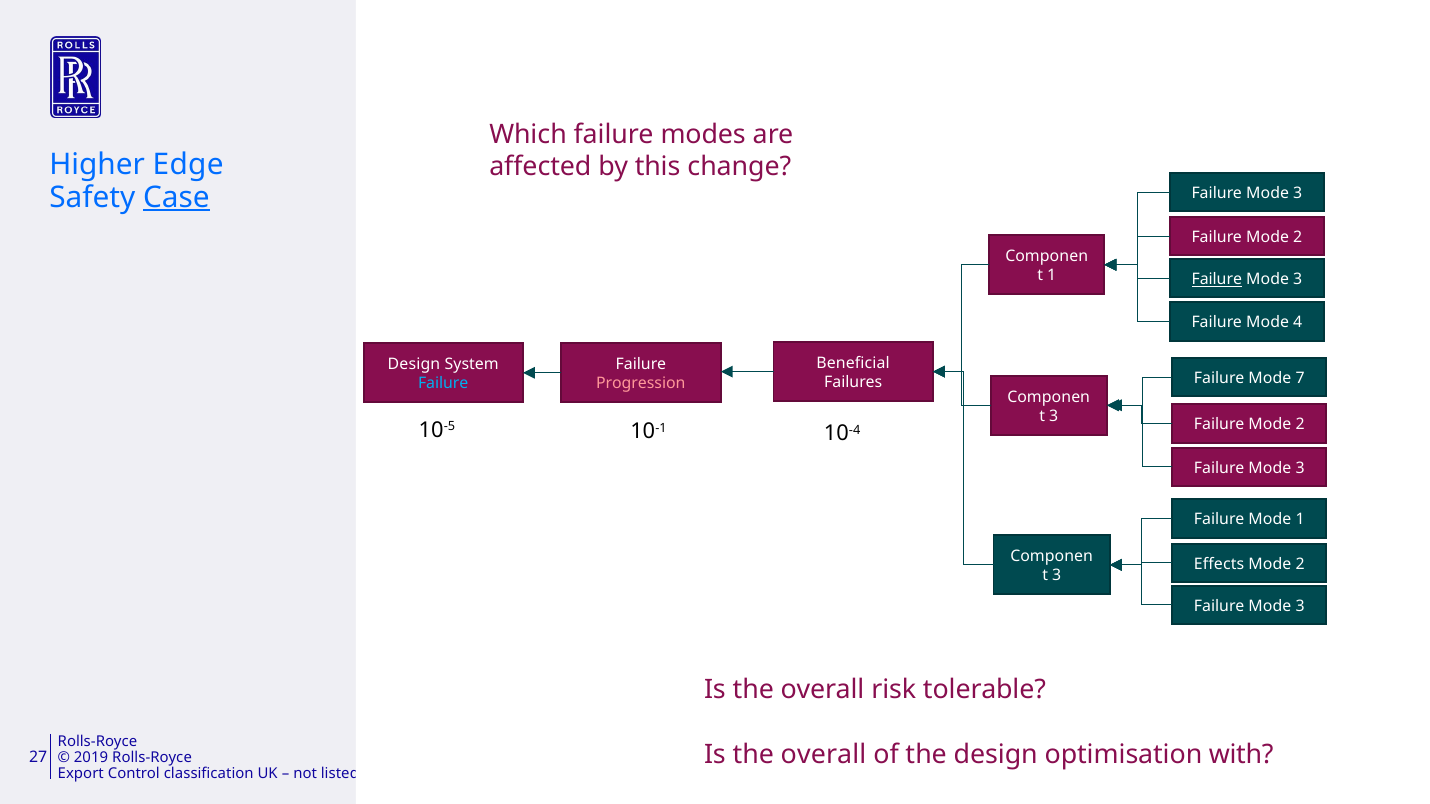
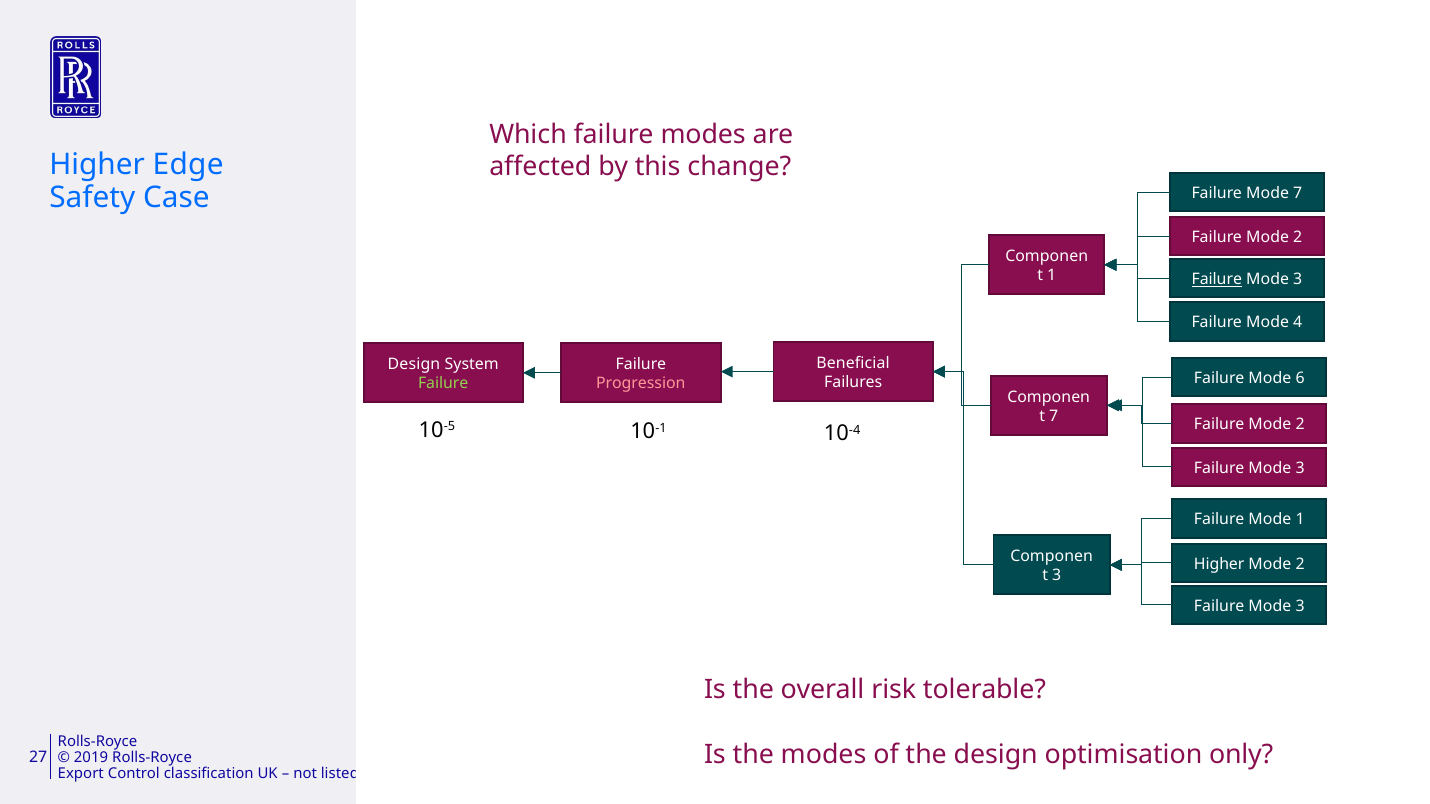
Case underline: present -> none
3 at (1298, 193): 3 -> 7
7: 7 -> 6
Failure at (443, 384) colour: light blue -> light green
3 at (1054, 416): 3 -> 7
Effects at (1219, 564): Effects -> Higher
overall at (824, 755): overall -> modes
with: with -> only
